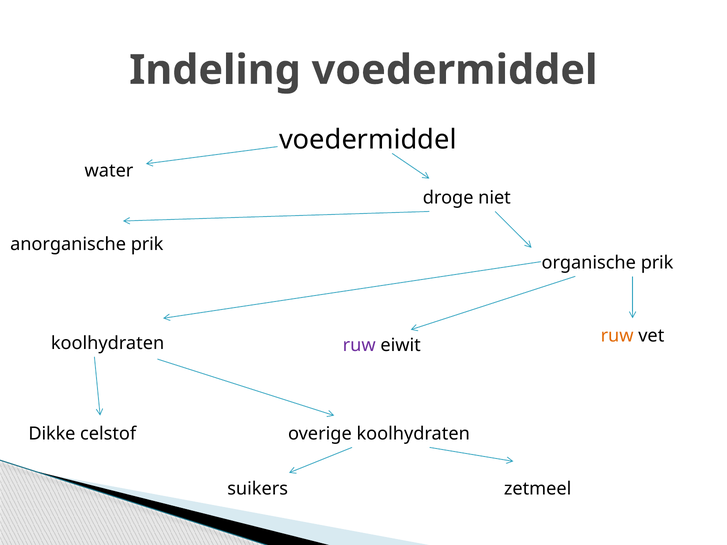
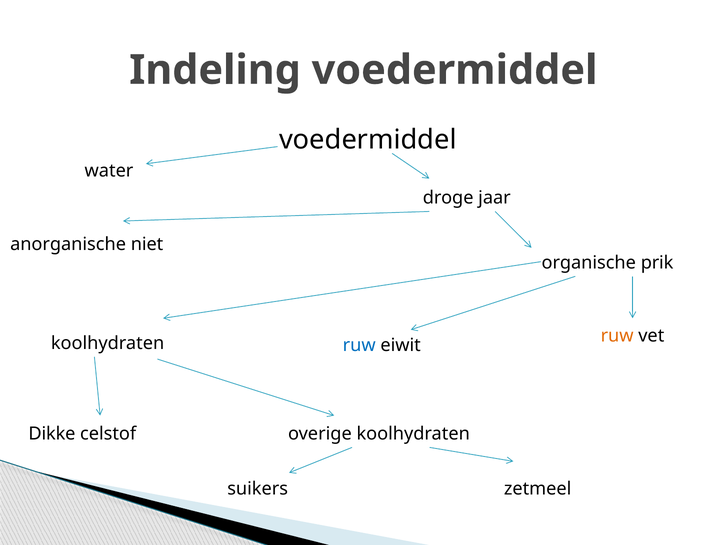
niet: niet -> jaar
anorganische prik: prik -> niet
ruw at (359, 346) colour: purple -> blue
